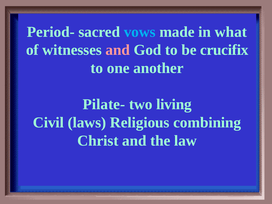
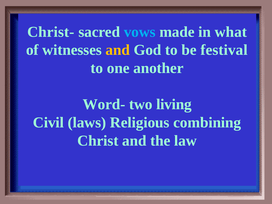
Period-: Period- -> Christ-
and at (118, 50) colour: pink -> yellow
crucifix: crucifix -> festival
Pilate-: Pilate- -> Word-
